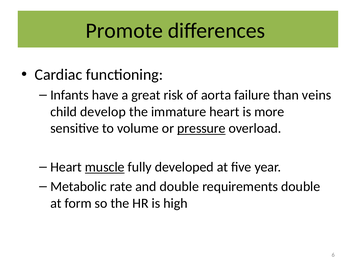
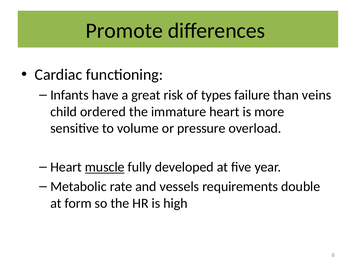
aorta: aorta -> types
develop: develop -> ordered
pressure underline: present -> none
and double: double -> vessels
